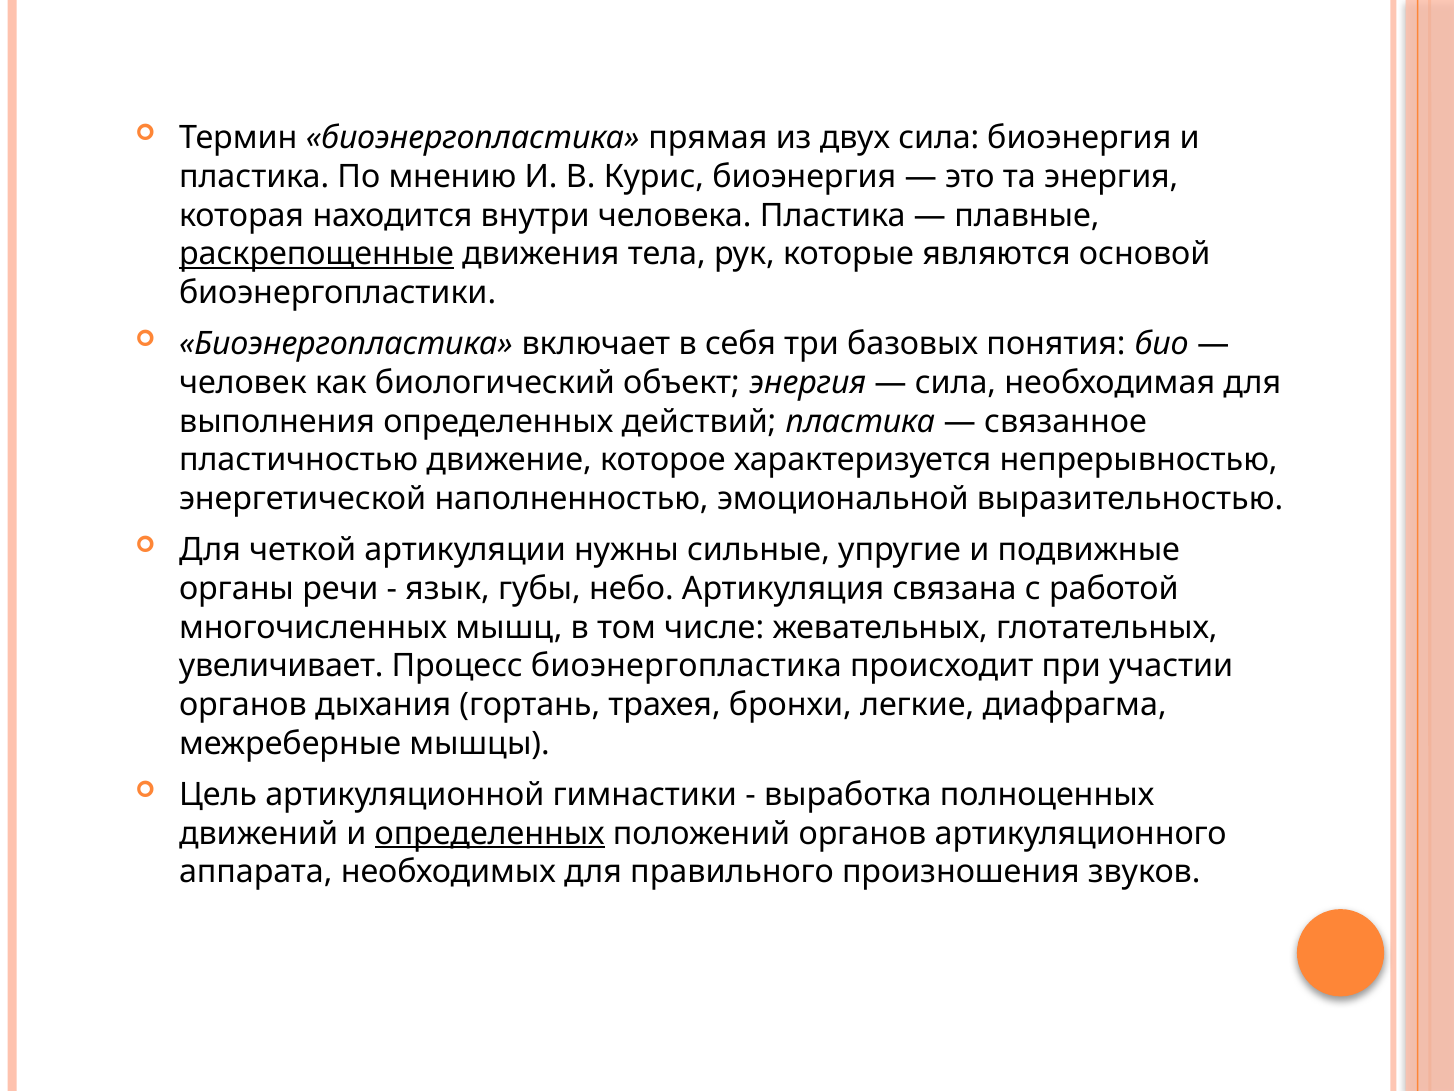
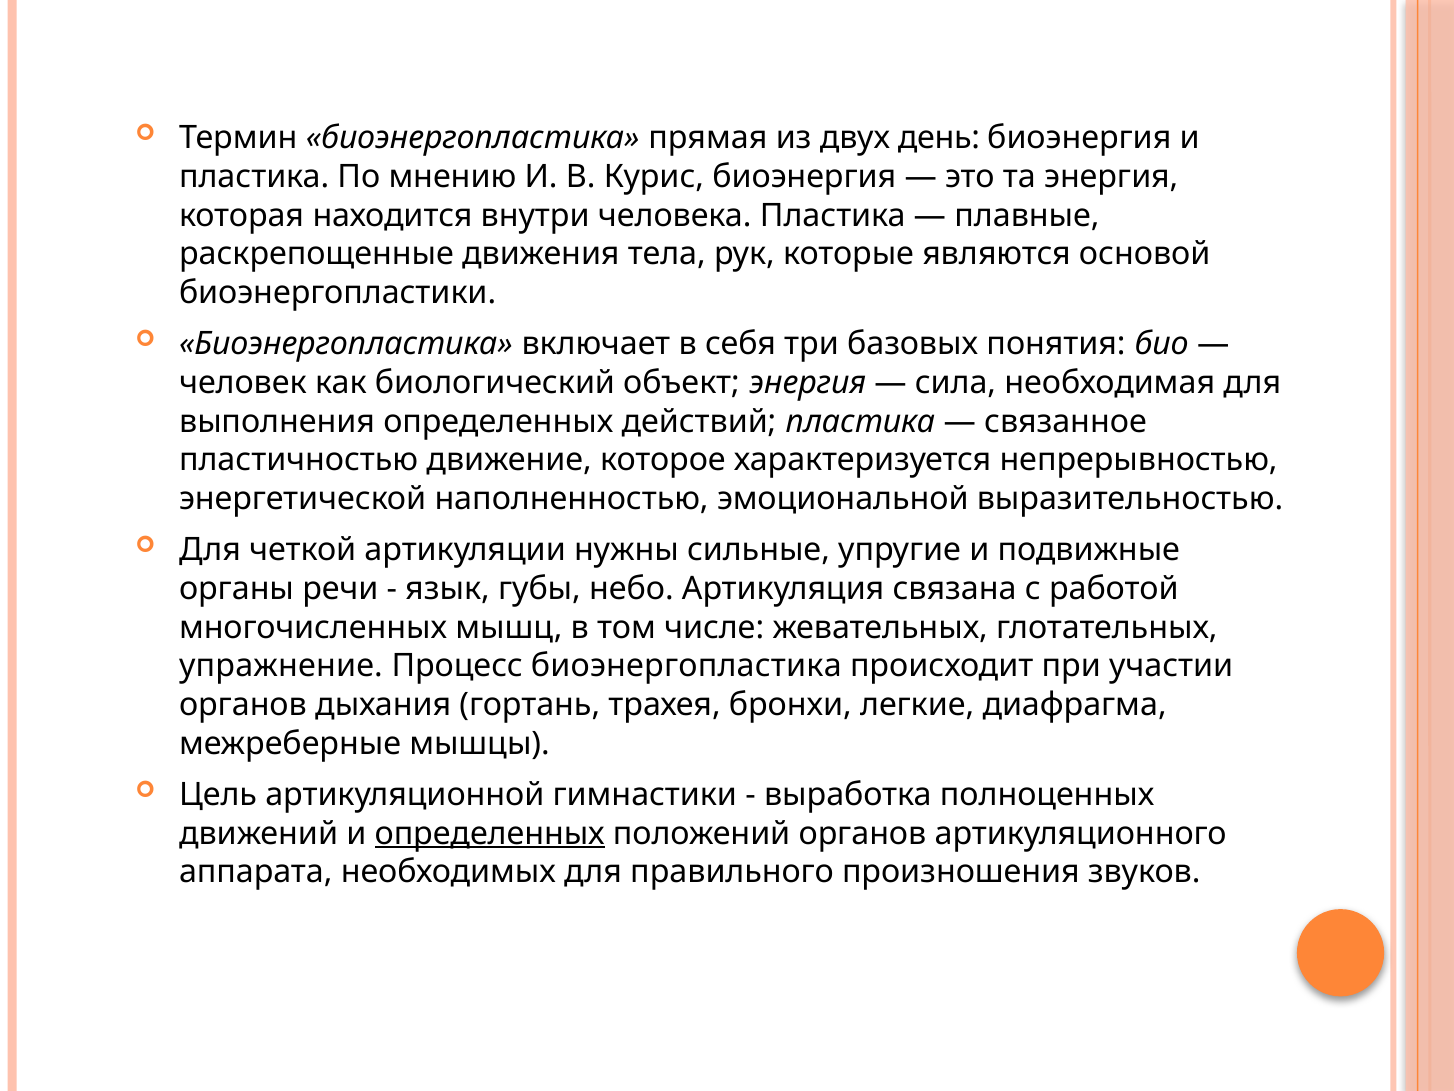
двух сила: сила -> день
раскрепощенные underline: present -> none
увеличивает: увеличивает -> упражнение
